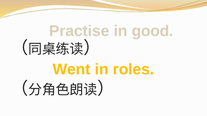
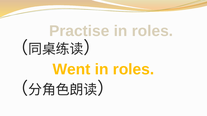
Practise in good: good -> roles
